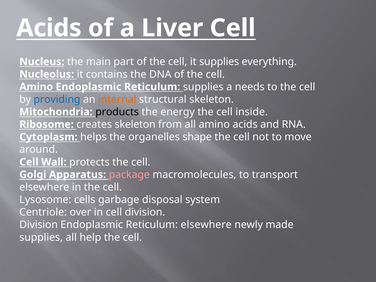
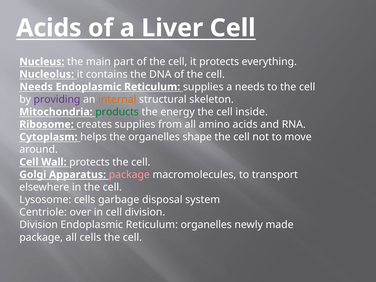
it supplies: supplies -> protects
Amino at (36, 87): Amino -> Needs
providing colour: blue -> purple
products colour: black -> green
creates skeleton: skeleton -> supplies
Reticulum elsewhere: elsewhere -> organelles
supplies at (41, 237): supplies -> package
all help: help -> cells
